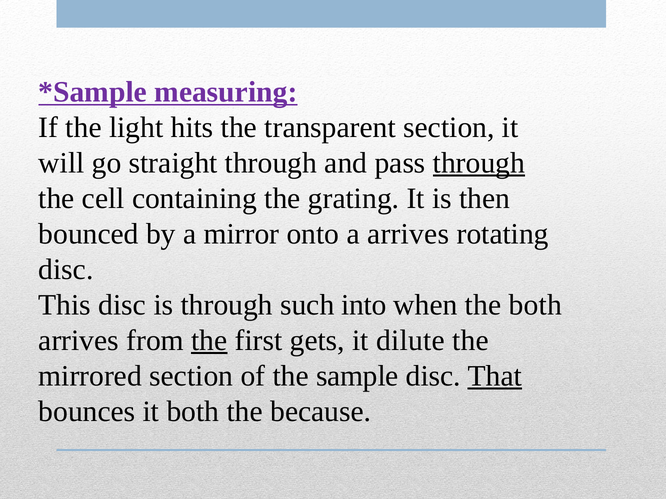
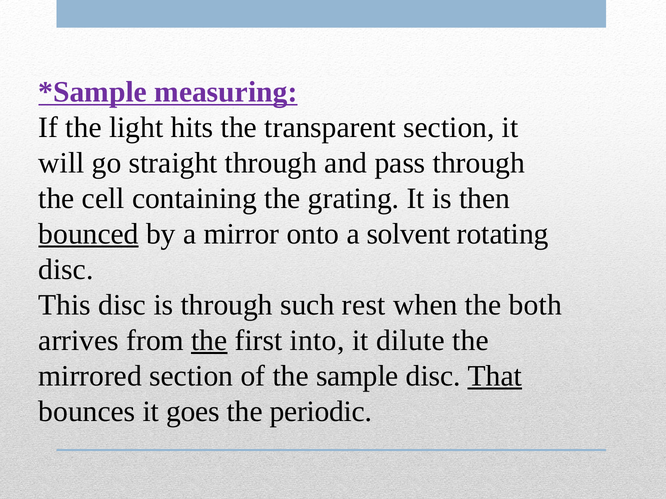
through at (479, 163) underline: present -> none
bounced underline: none -> present
a arrives: arrives -> solvent
into: into -> rest
gets: gets -> into
it both: both -> goes
because: because -> periodic
